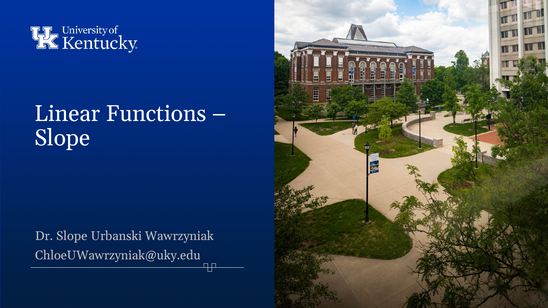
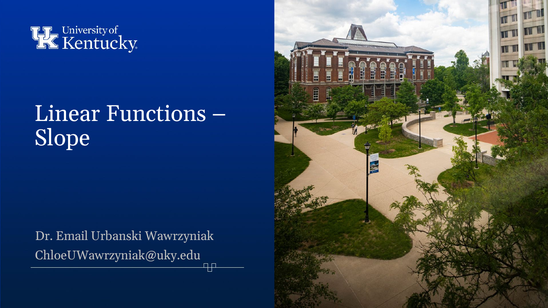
Dr Slope: Slope -> Email
